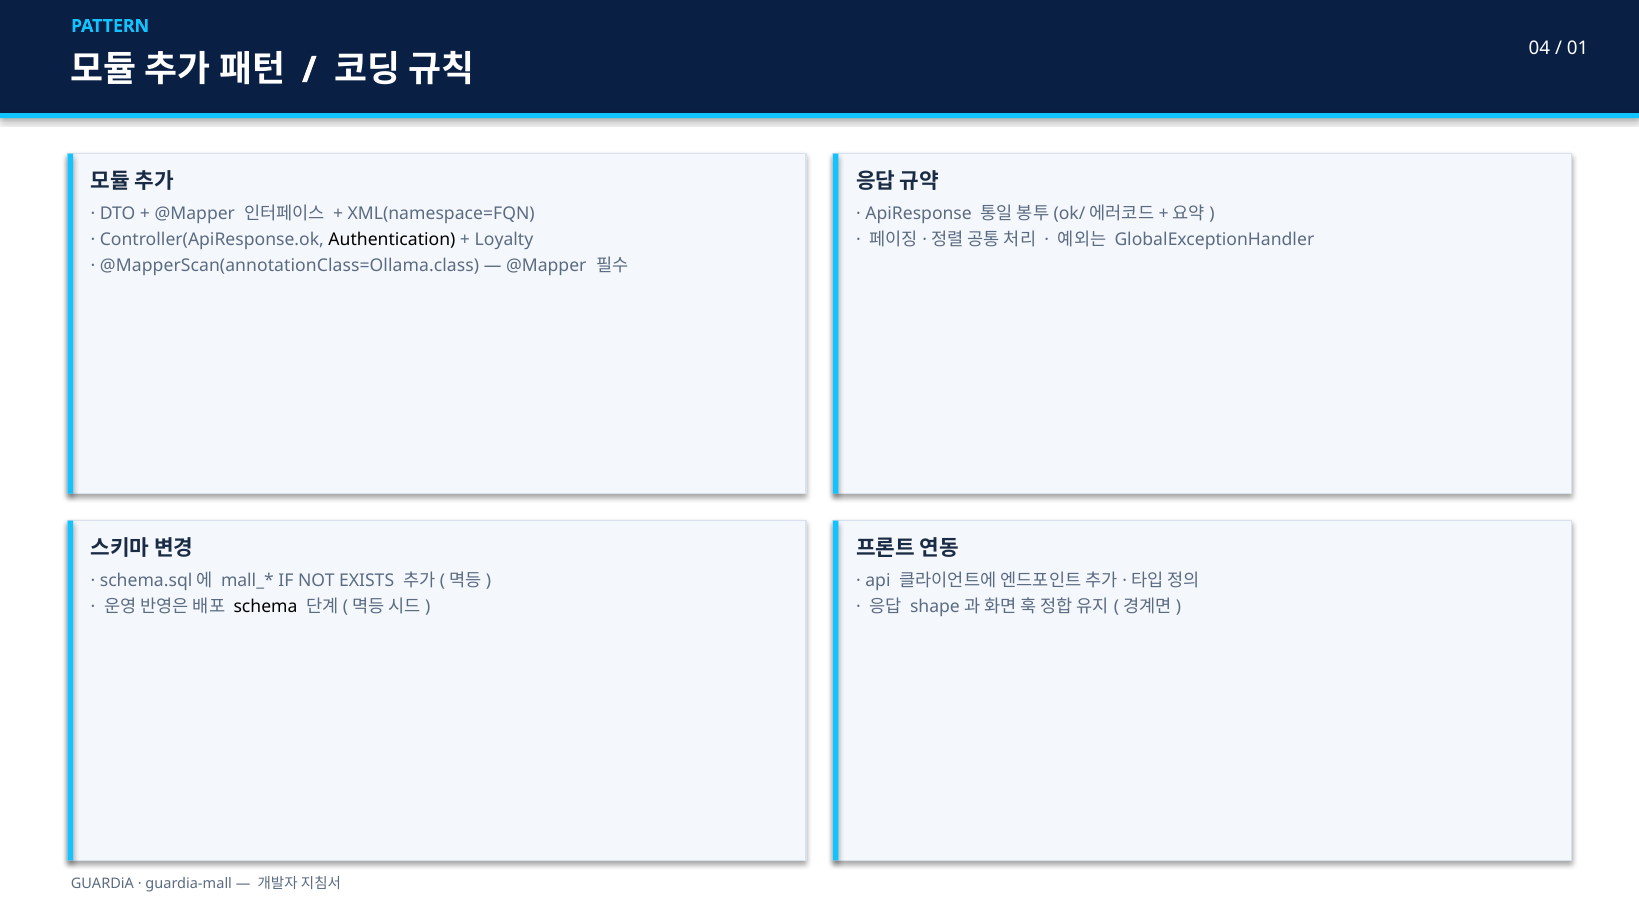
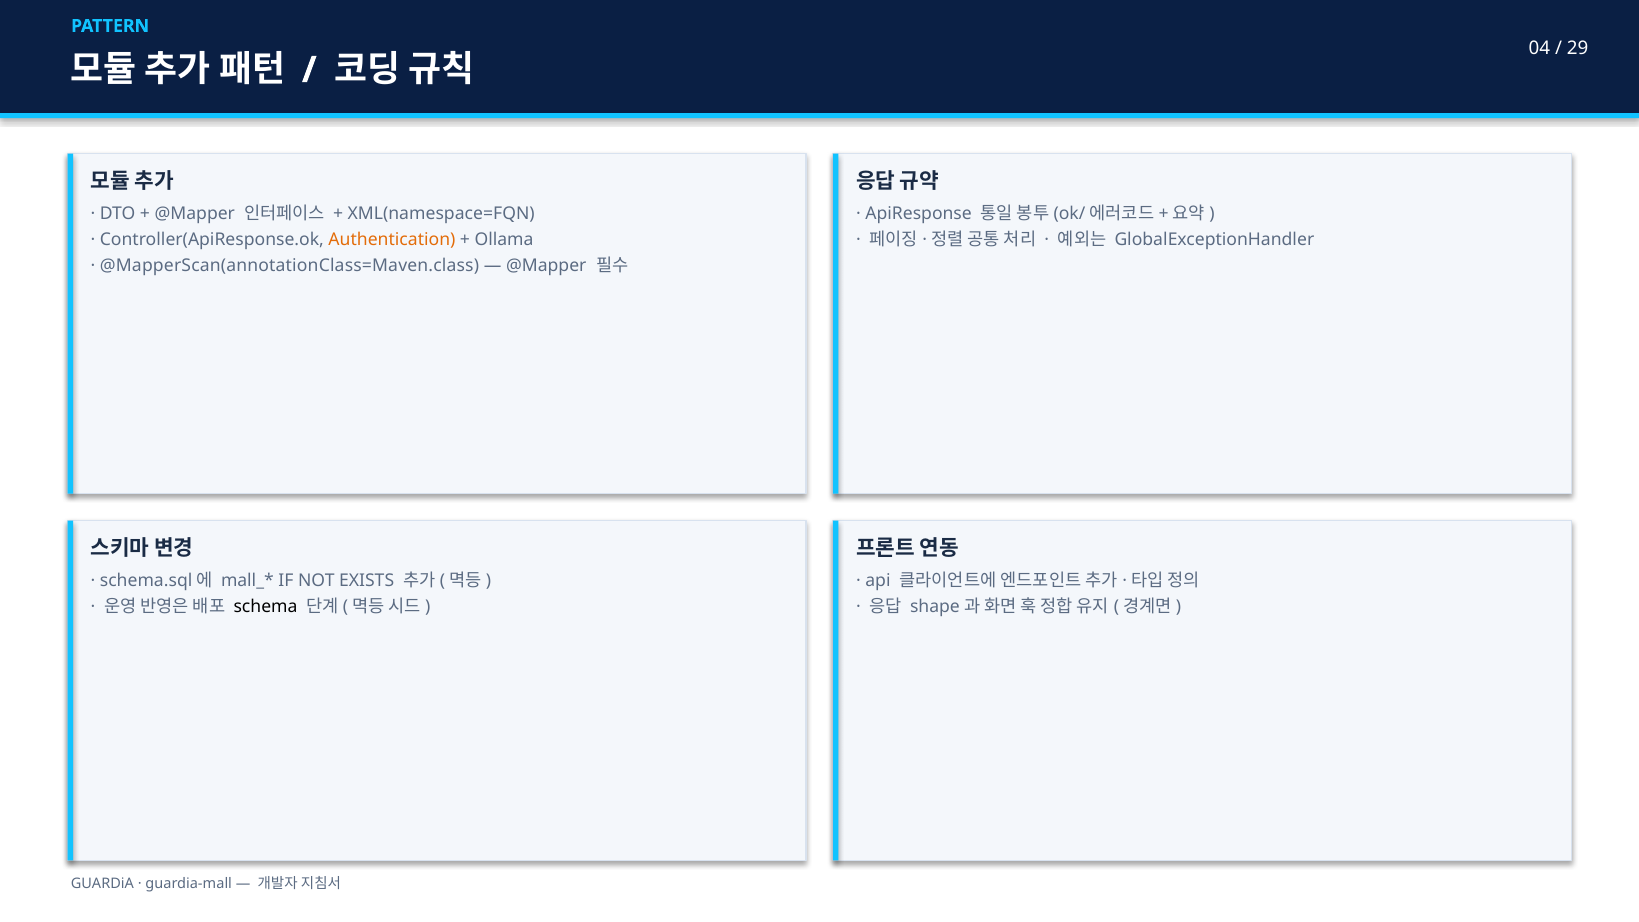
01: 01 -> 29
Authentication colour: black -> orange
Loyalty: Loyalty -> Ollama
@MapperScan(annotationClass=Ollama.class: @MapperScan(annotationClass=Ollama.class -> @MapperScan(annotationClass=Maven.class
